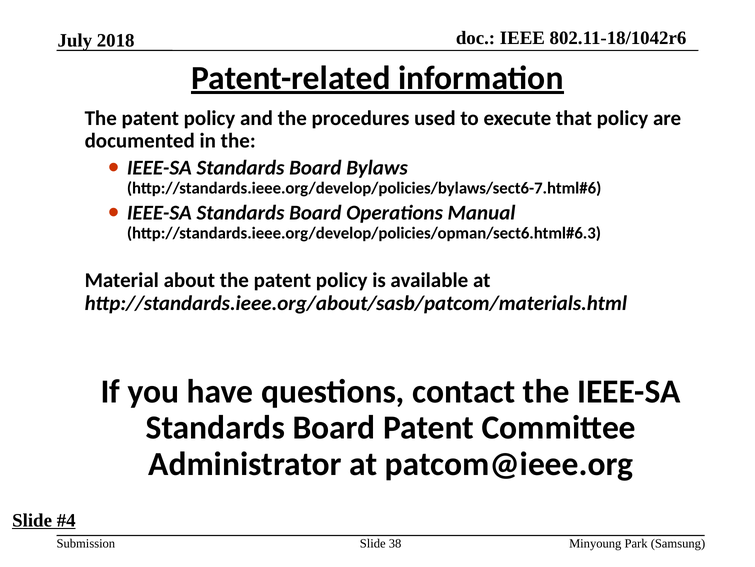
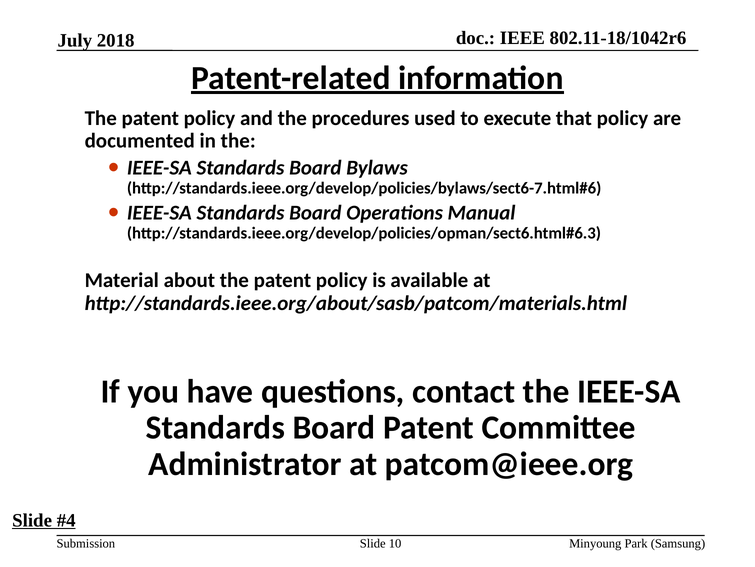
38: 38 -> 10
